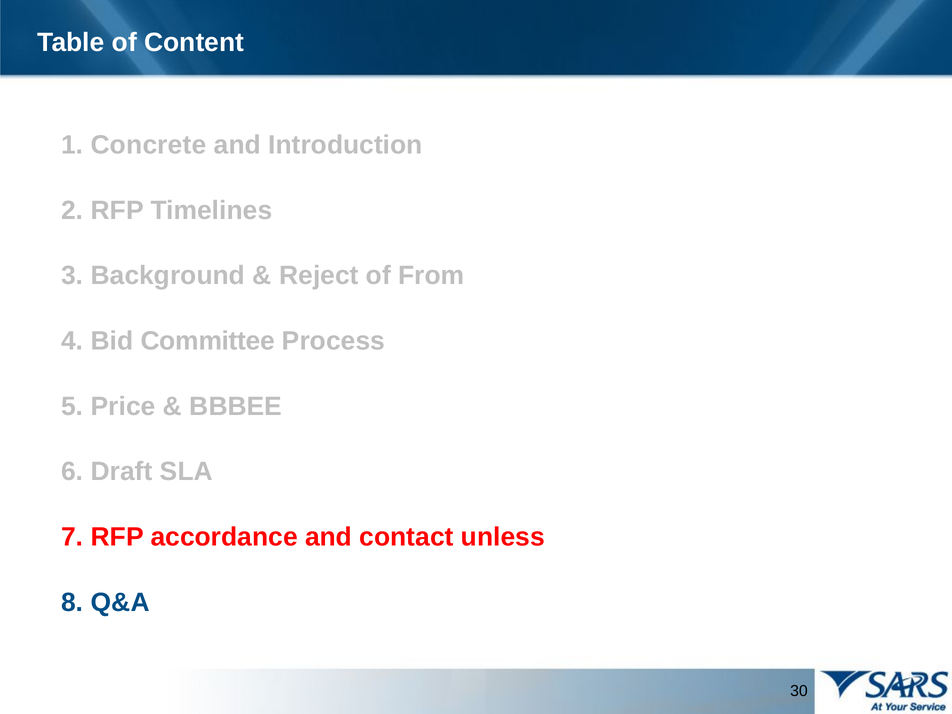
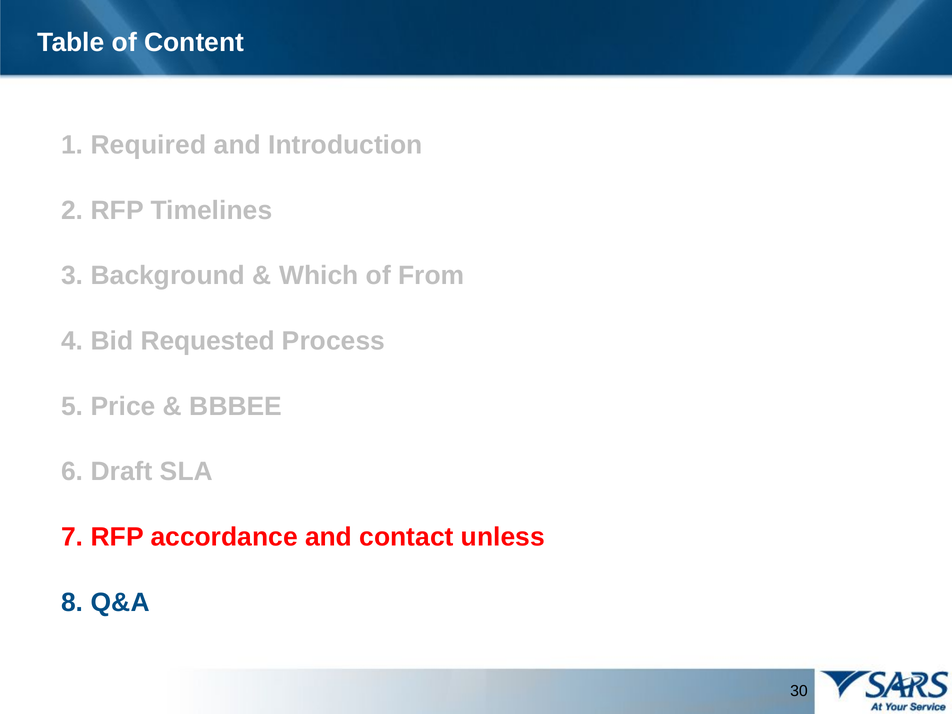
Concrete: Concrete -> Required
Reject: Reject -> Which
Committee: Committee -> Requested
